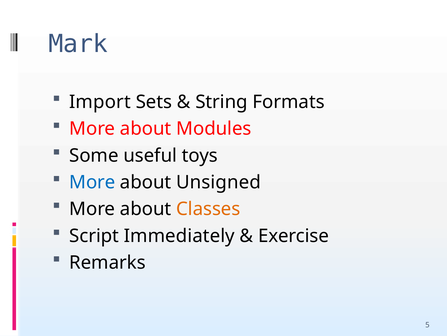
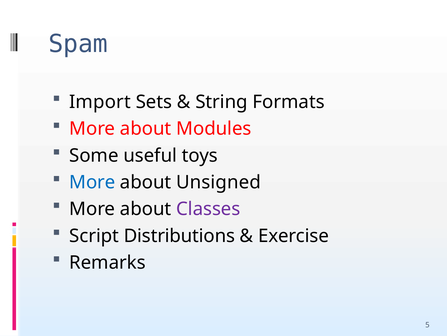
Mark: Mark -> Spam
Classes colour: orange -> purple
Immediately: Immediately -> Distributions
